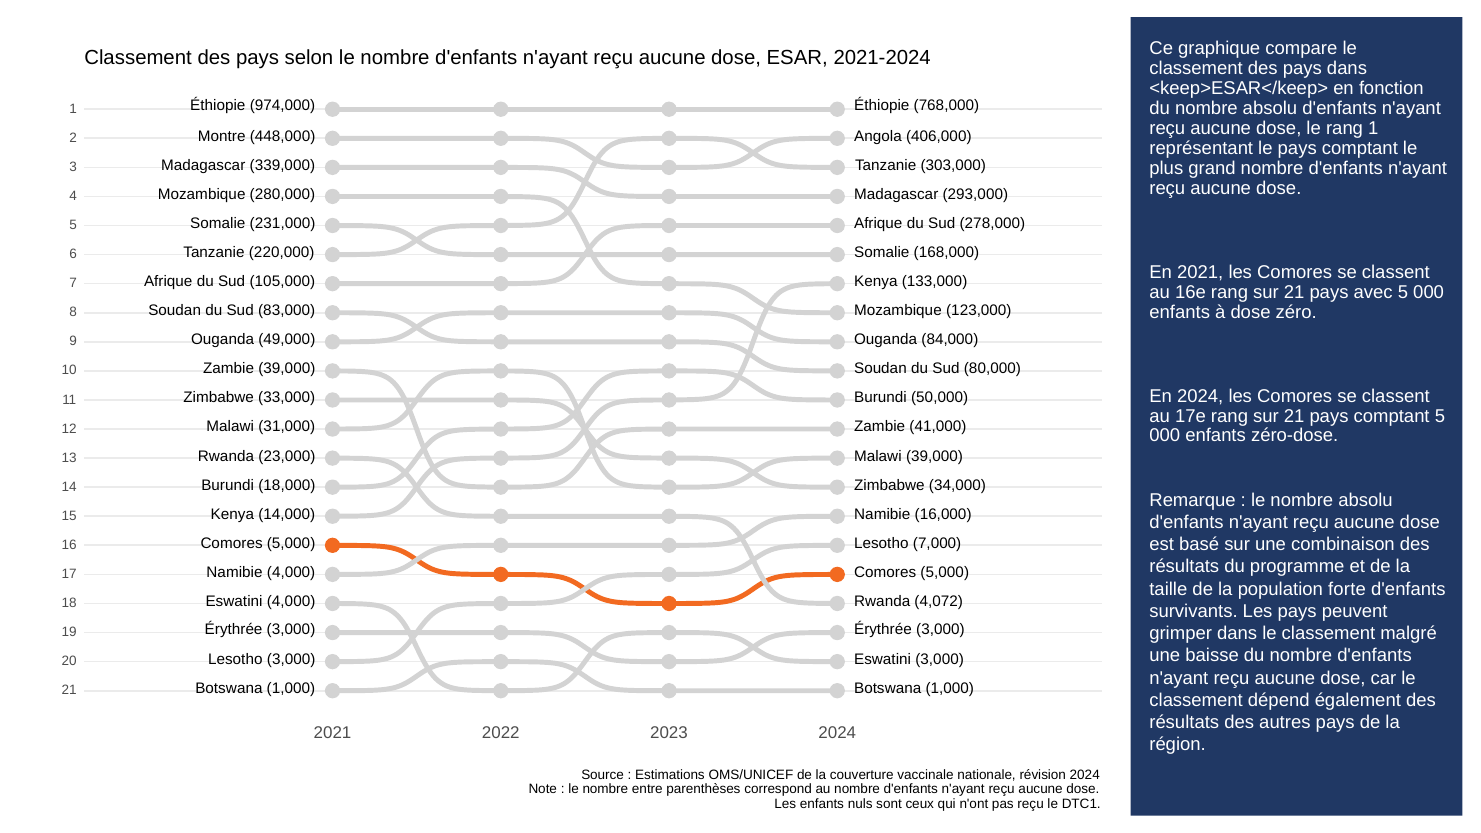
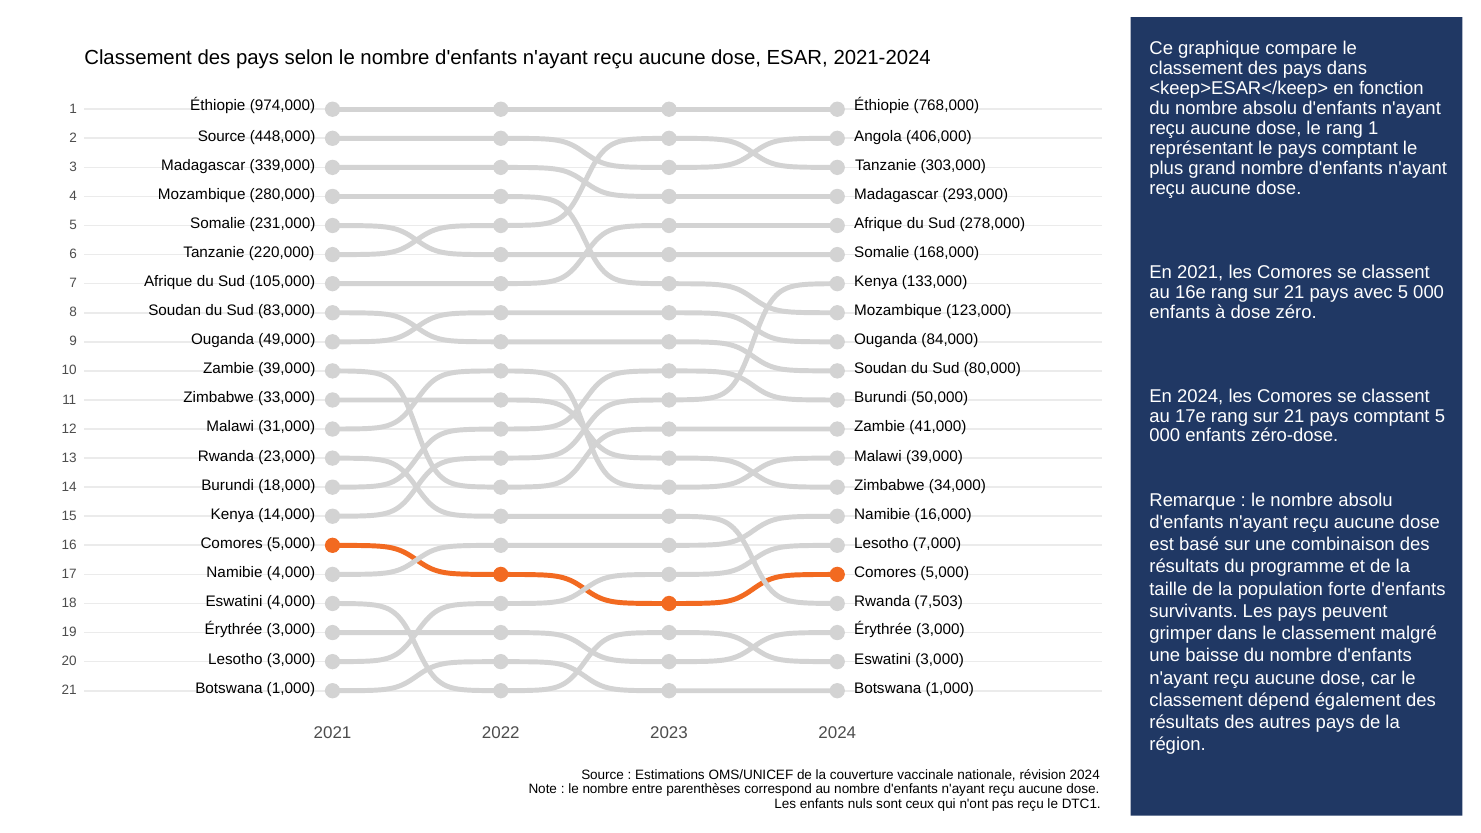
Montre at (222, 136): Montre -> Source
4,072: 4,072 -> 7,503
